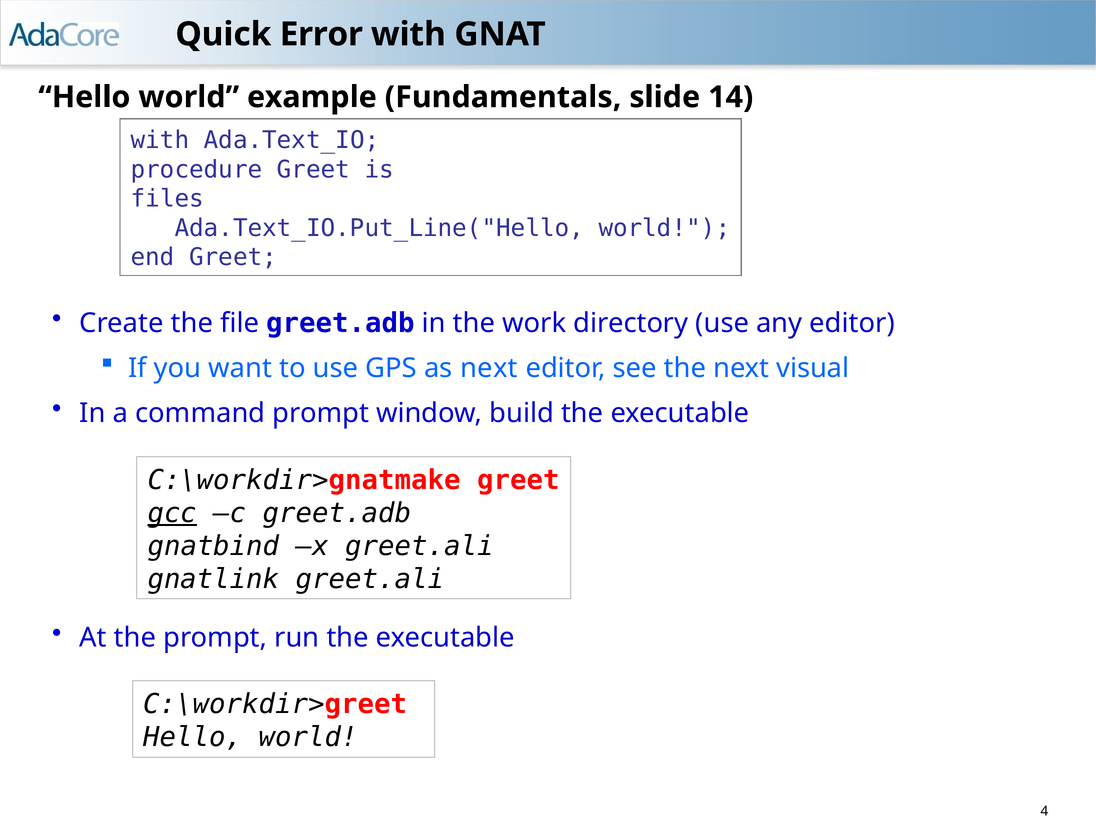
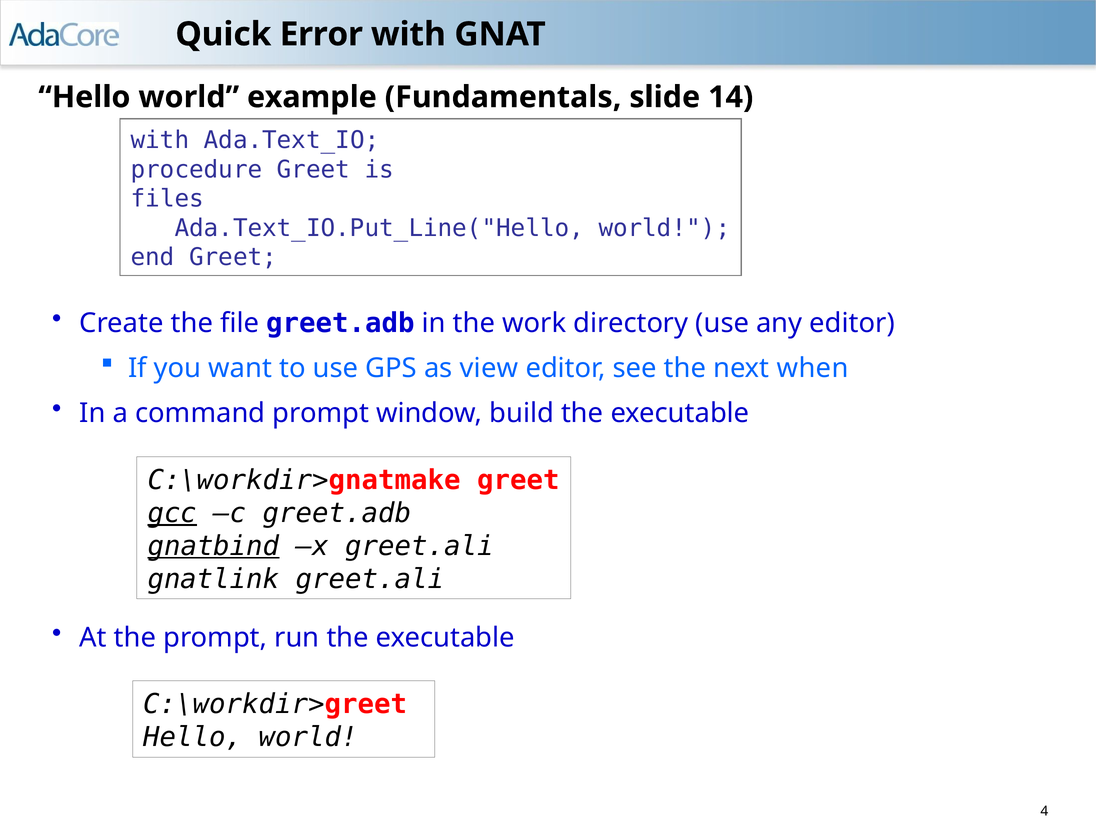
as next: next -> view
visual: visual -> when
gnatbind underline: none -> present
